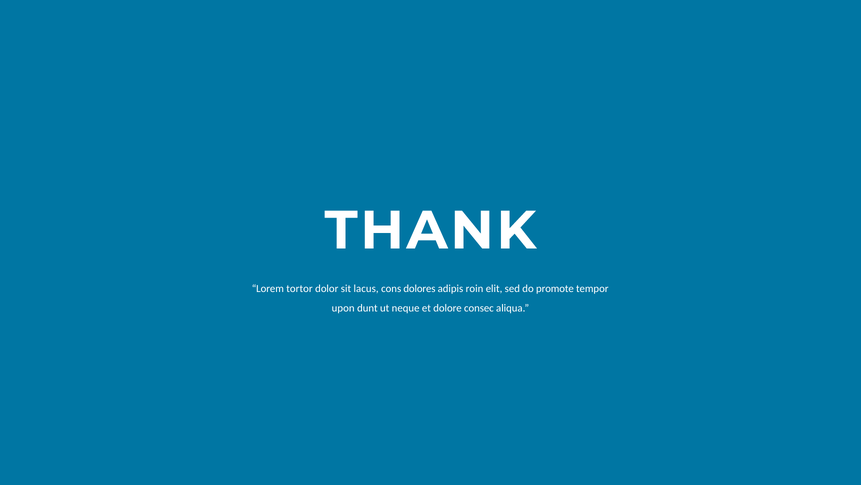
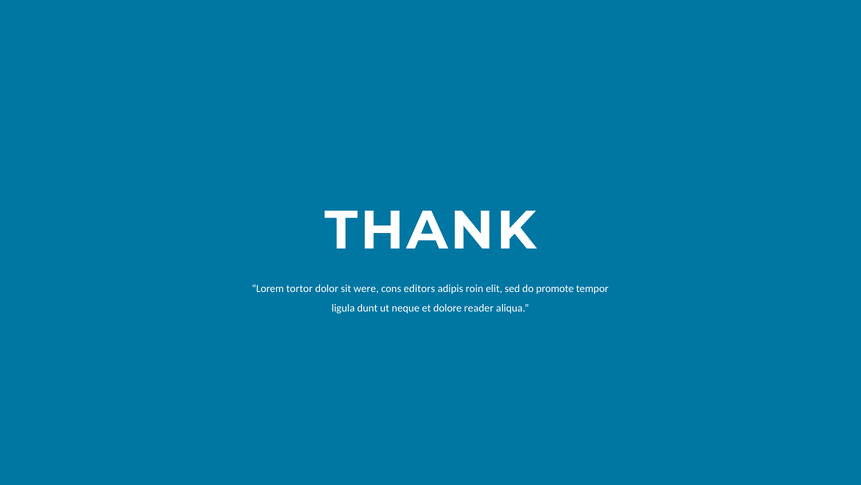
lacus: lacus -> were
dolores: dolores -> editors
upon: upon -> ligula
consec: consec -> reader
